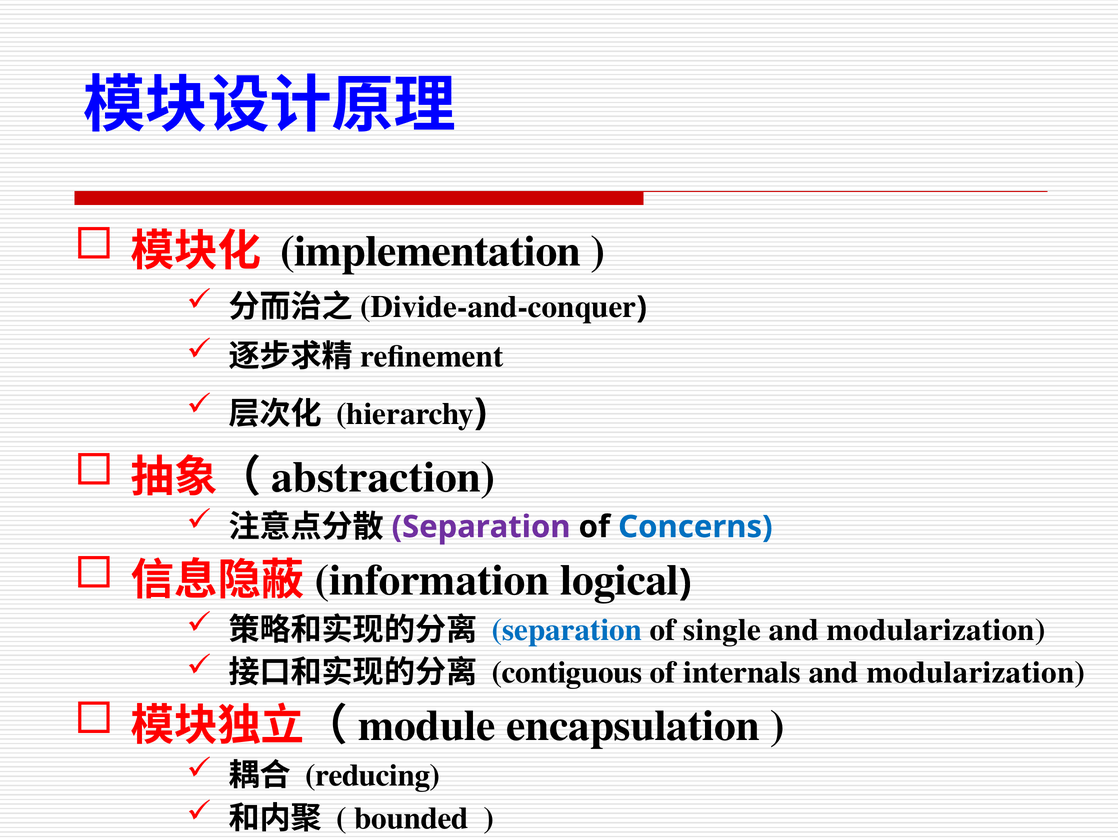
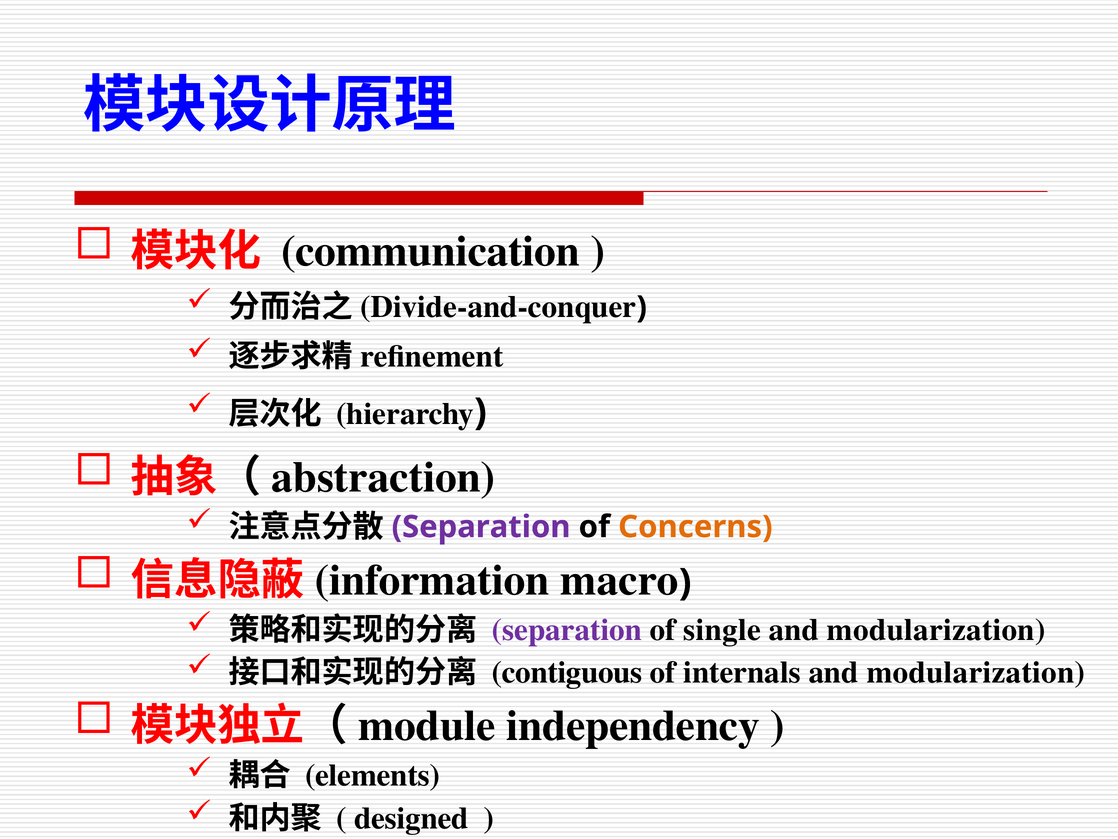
implementation: implementation -> communication
Concerns colour: blue -> orange
logical: logical -> macro
separation at (567, 629) colour: blue -> purple
encapsulation: encapsulation -> independency
reducing: reducing -> elements
bounded: bounded -> designed
